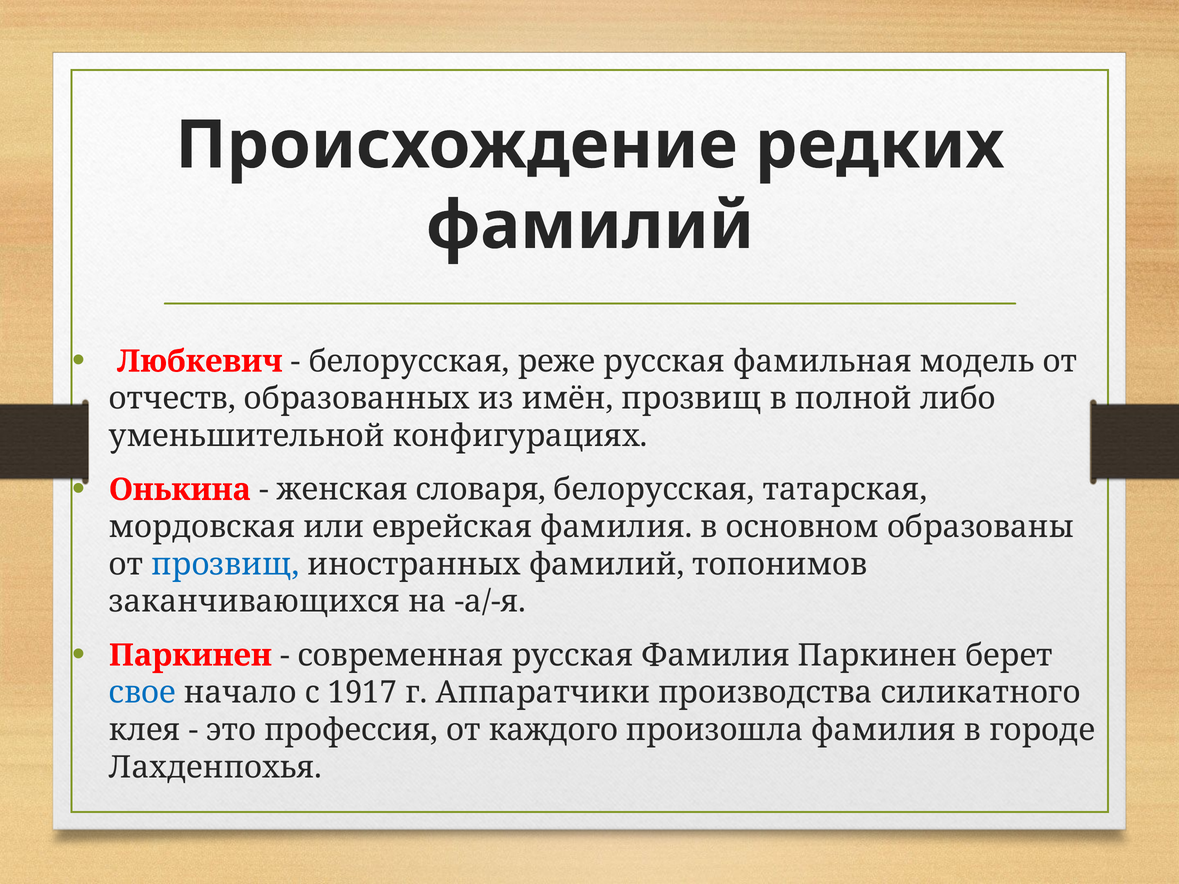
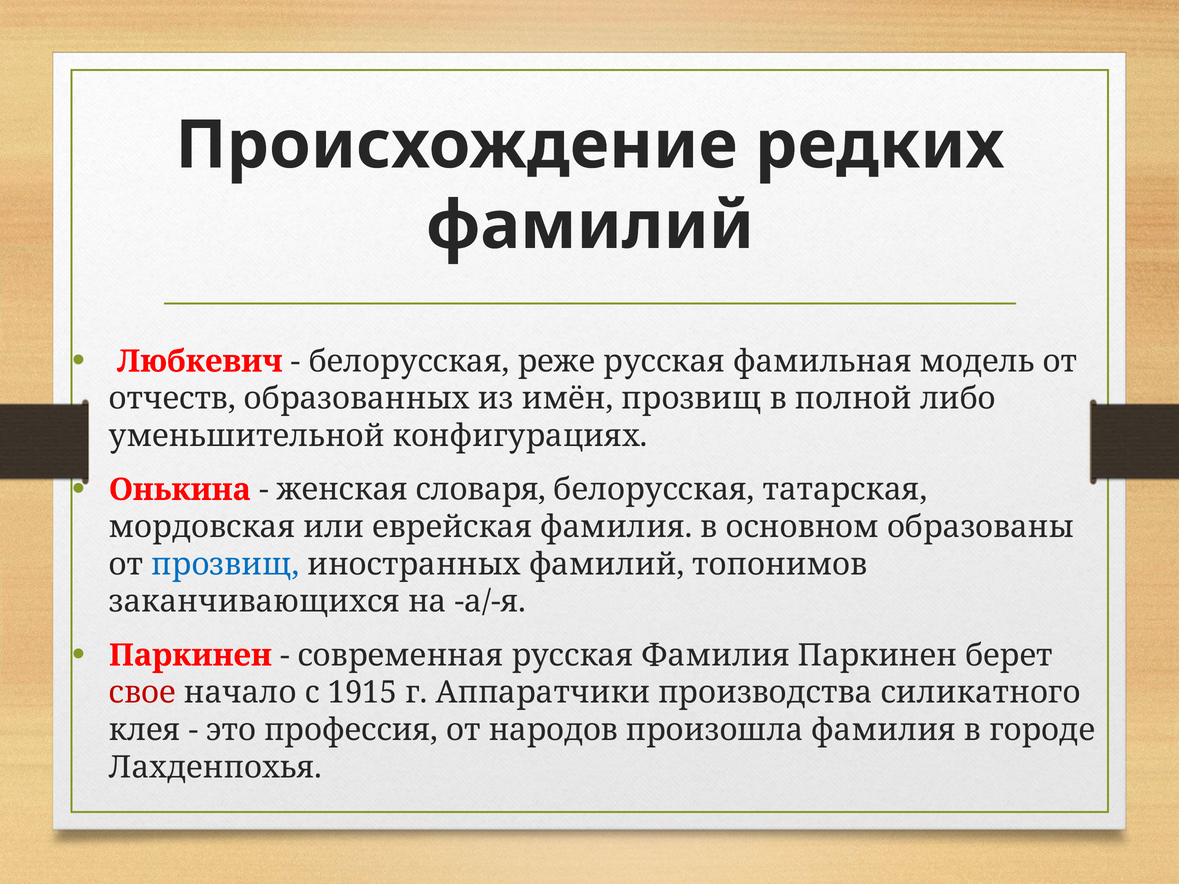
свое colour: blue -> red
1917: 1917 -> 1915
каждого: каждого -> народов
